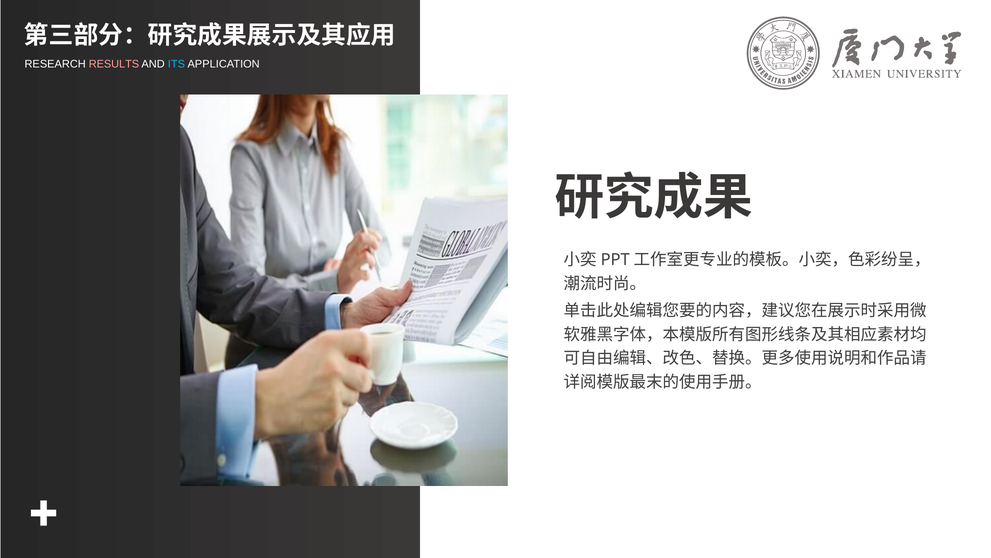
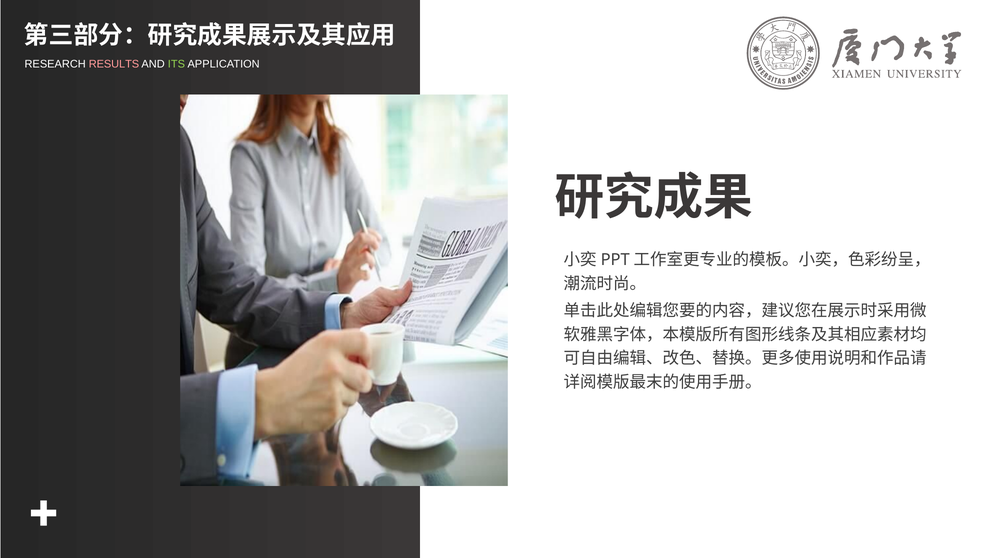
ITS colour: light blue -> light green
